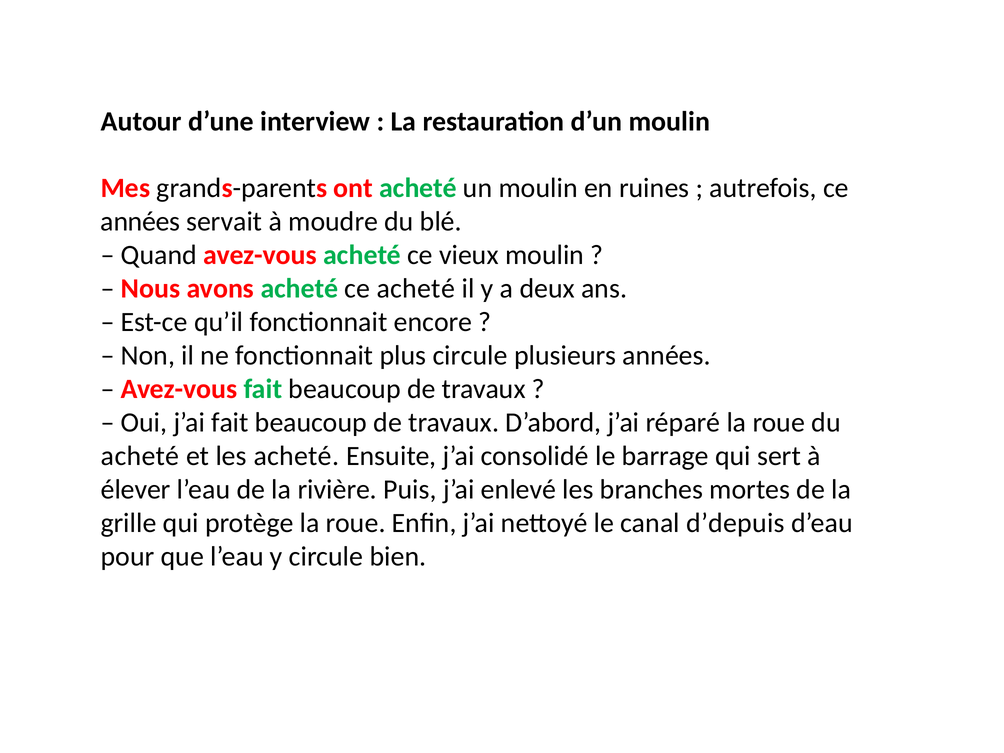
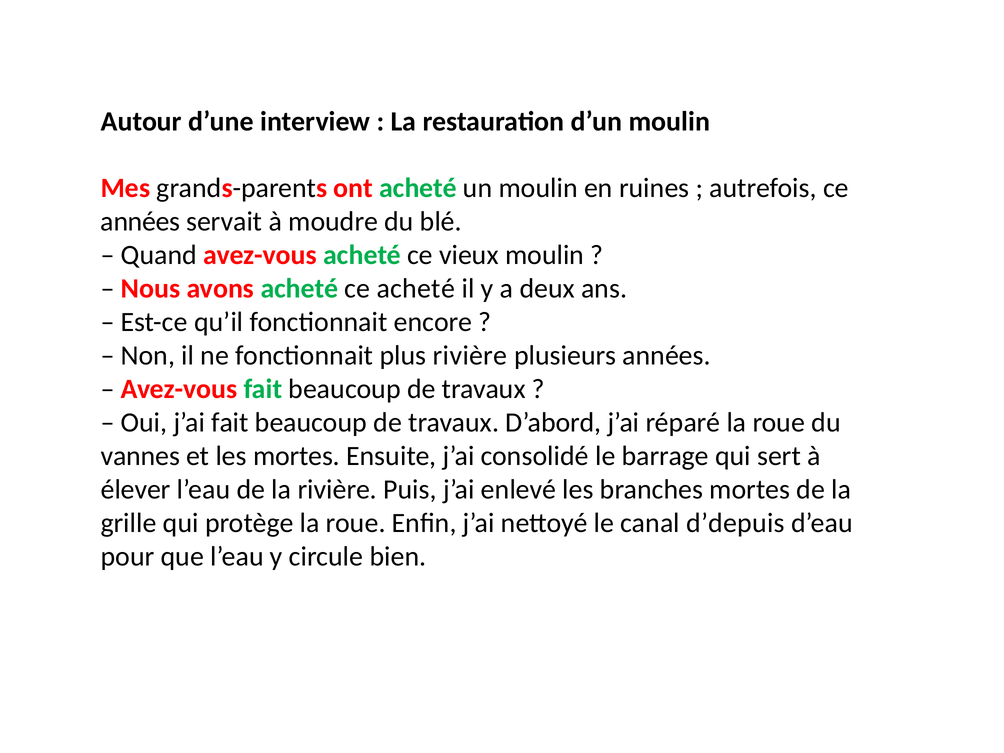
plus circule: circule -> rivière
acheté at (140, 456): acheté -> vannes
les acheté: acheté -> mortes
